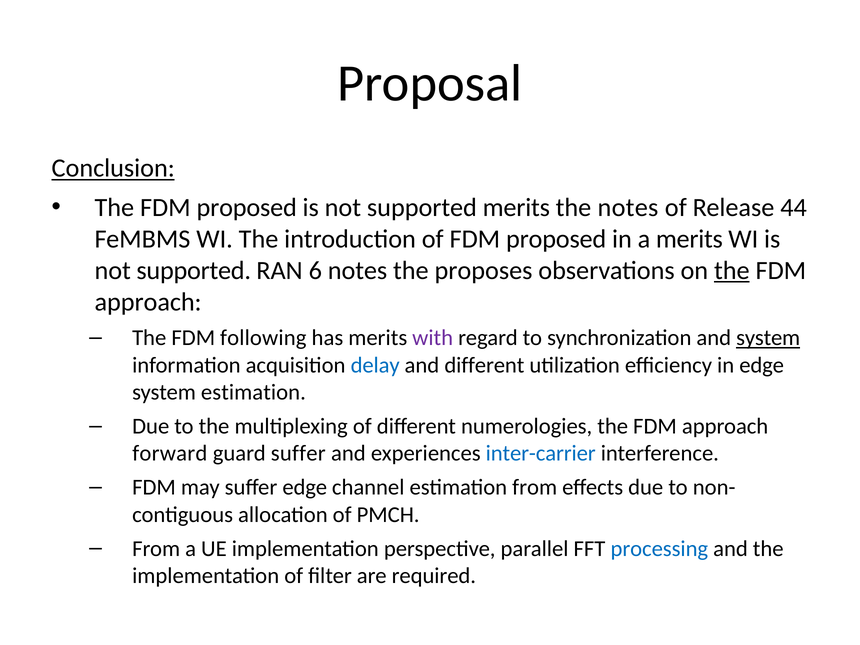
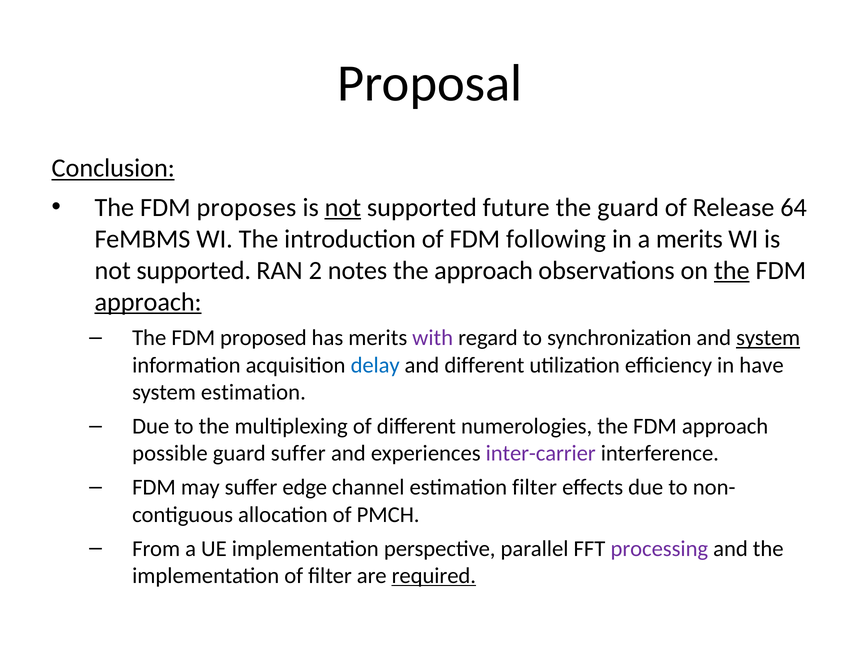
The FDM proposed: proposed -> proposes
not at (343, 207) underline: none -> present
supported merits: merits -> future
the notes: notes -> guard
44: 44 -> 64
of FDM proposed: proposed -> following
6: 6 -> 2
the proposes: proposes -> approach
approach at (148, 302) underline: none -> present
following: following -> proposed
in edge: edge -> have
forward: forward -> possible
inter-carrier colour: blue -> purple
estimation from: from -> filter
processing colour: blue -> purple
required underline: none -> present
